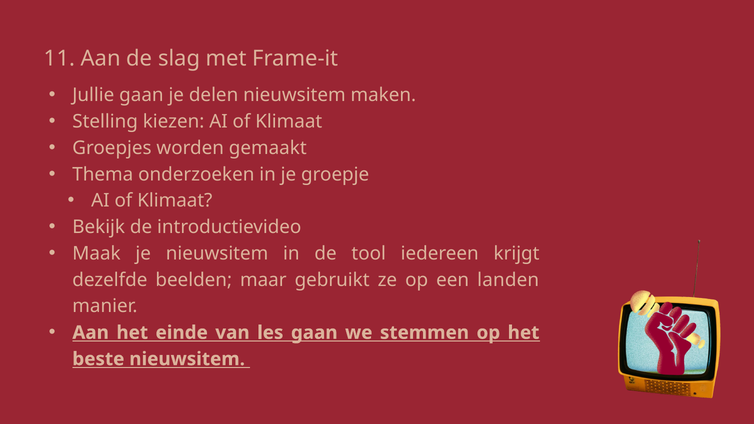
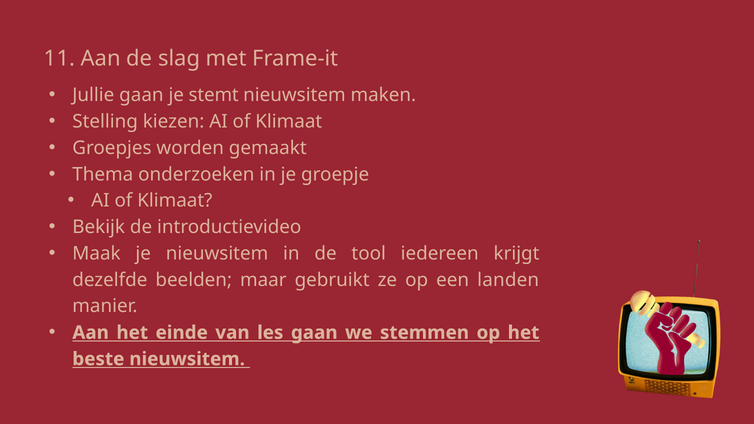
delen: delen -> stemt
